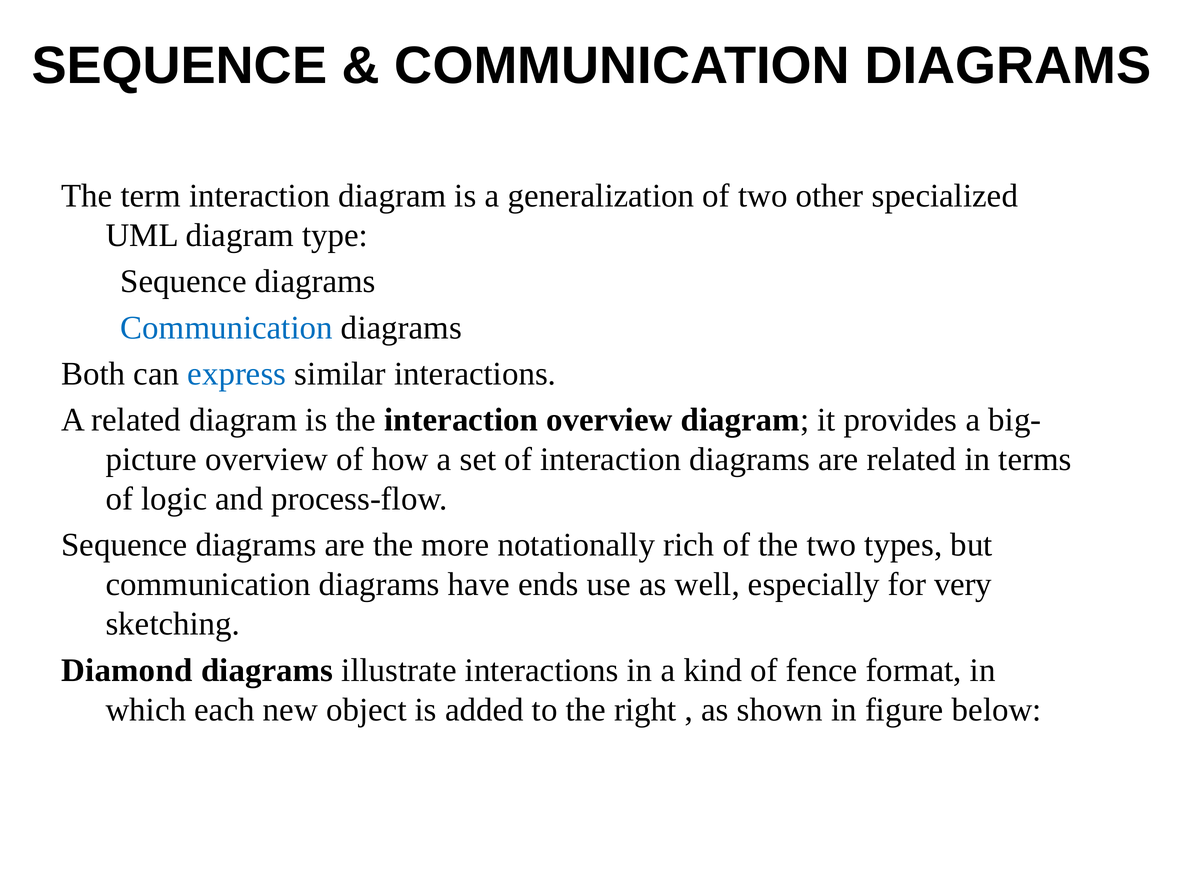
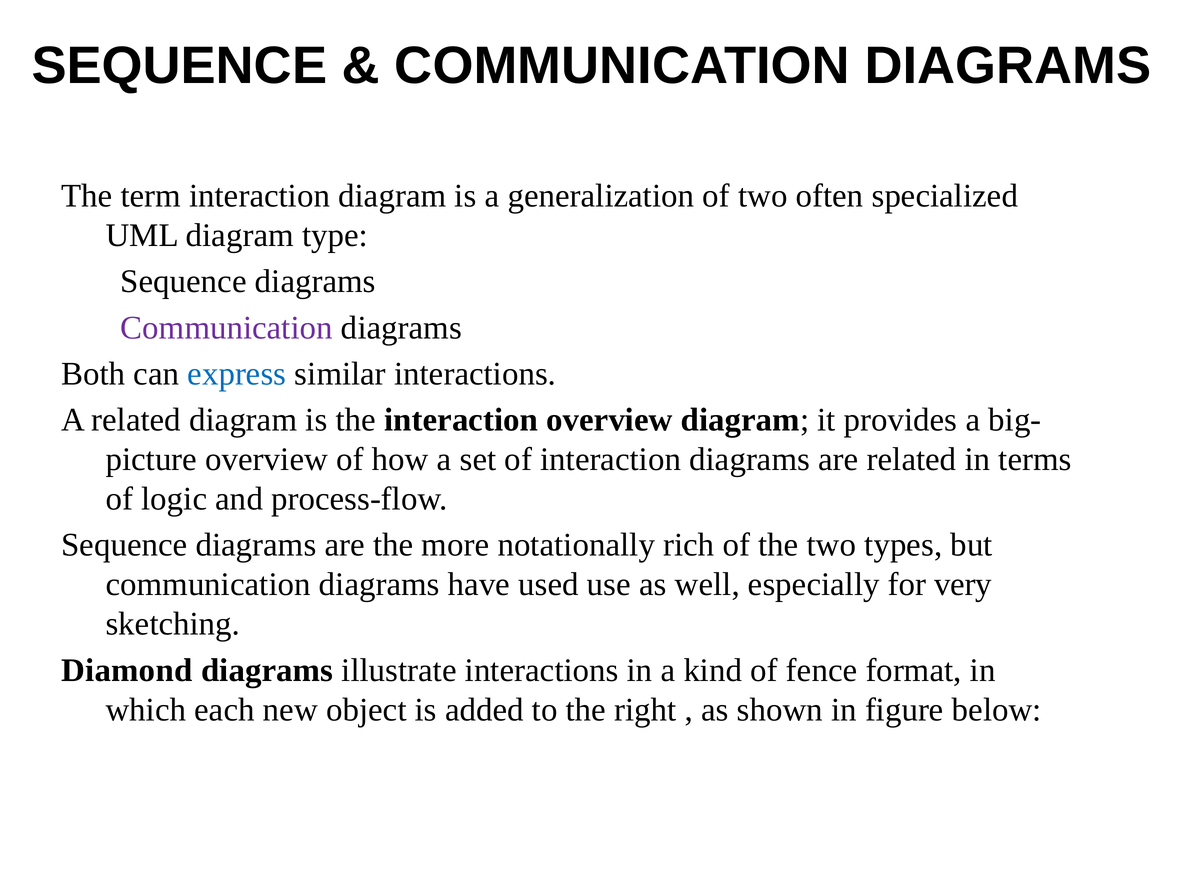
other: other -> often
Communication at (227, 328) colour: blue -> purple
ends: ends -> used
